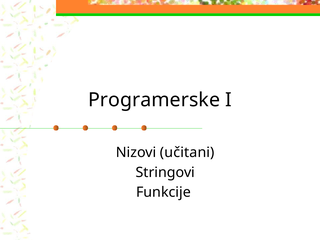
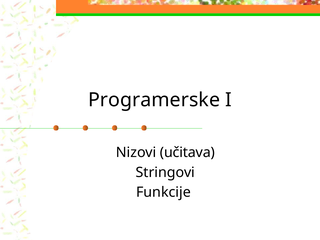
učitani: učitani -> učitava
